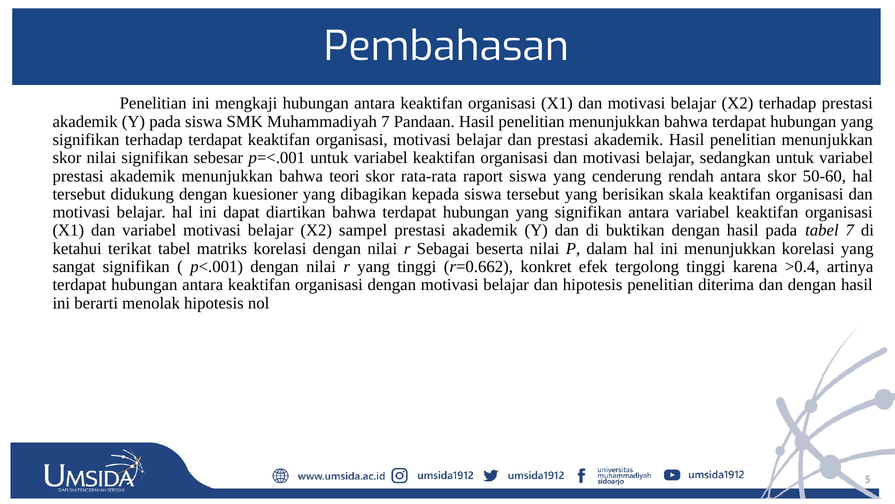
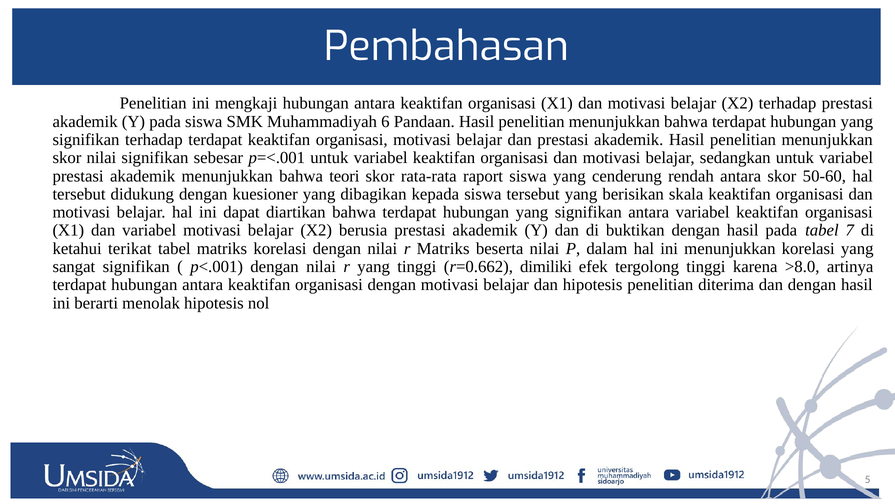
Muhammadiyah 7: 7 -> 6
sampel: sampel -> berusia
r Sebagai: Sebagai -> Matriks
konkret: konkret -> dimiliki
>0.4: >0.4 -> >8.0
